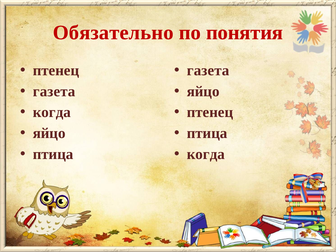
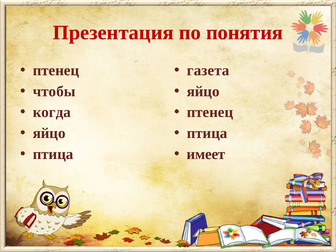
Обязательно: Обязательно -> Презентация
газета at (54, 91): газета -> чтобы
когда at (206, 154): когда -> имеет
